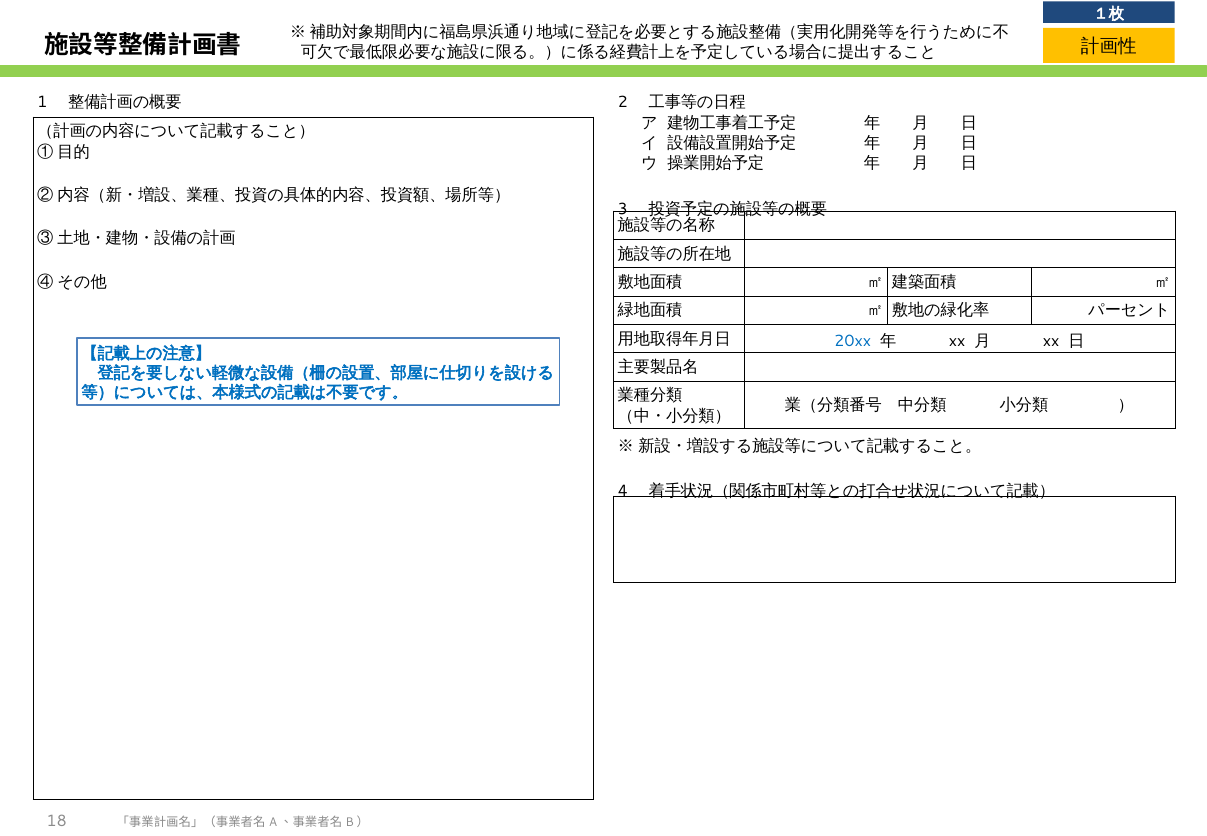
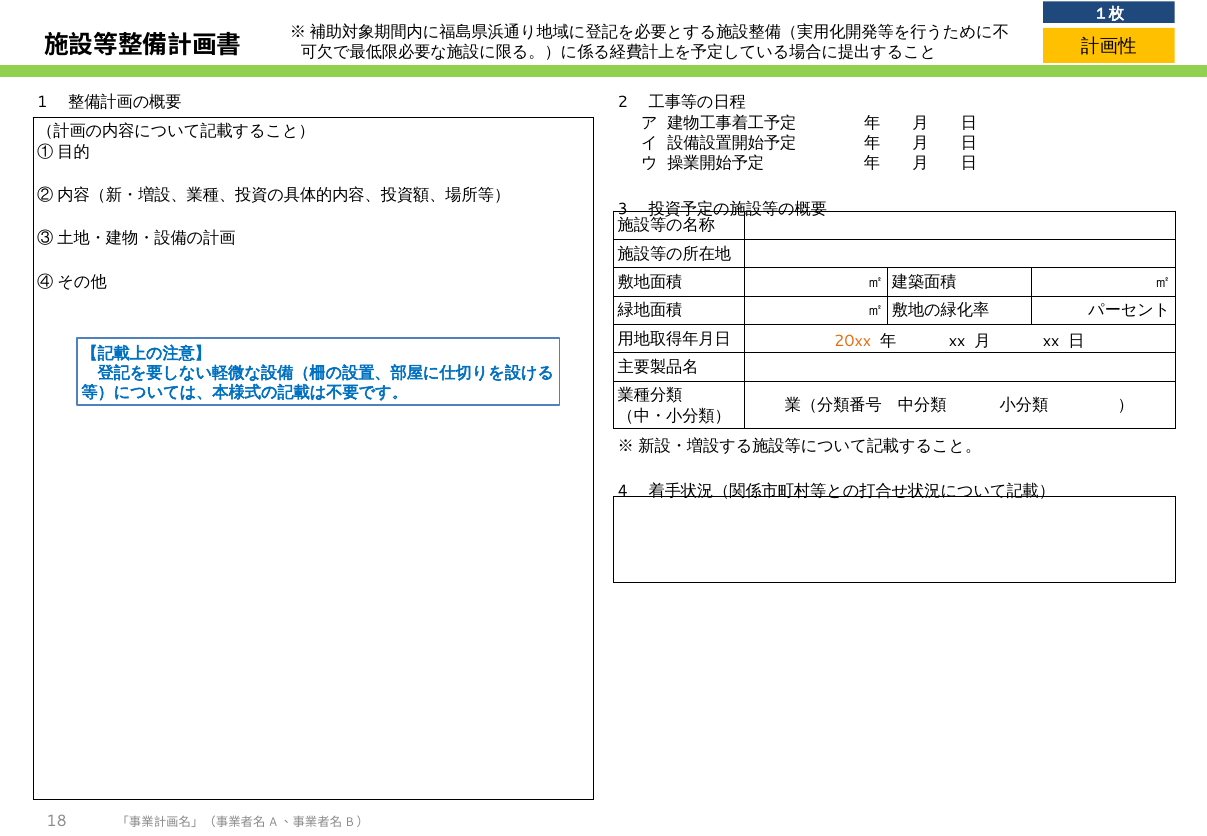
20xx colour: blue -> orange
